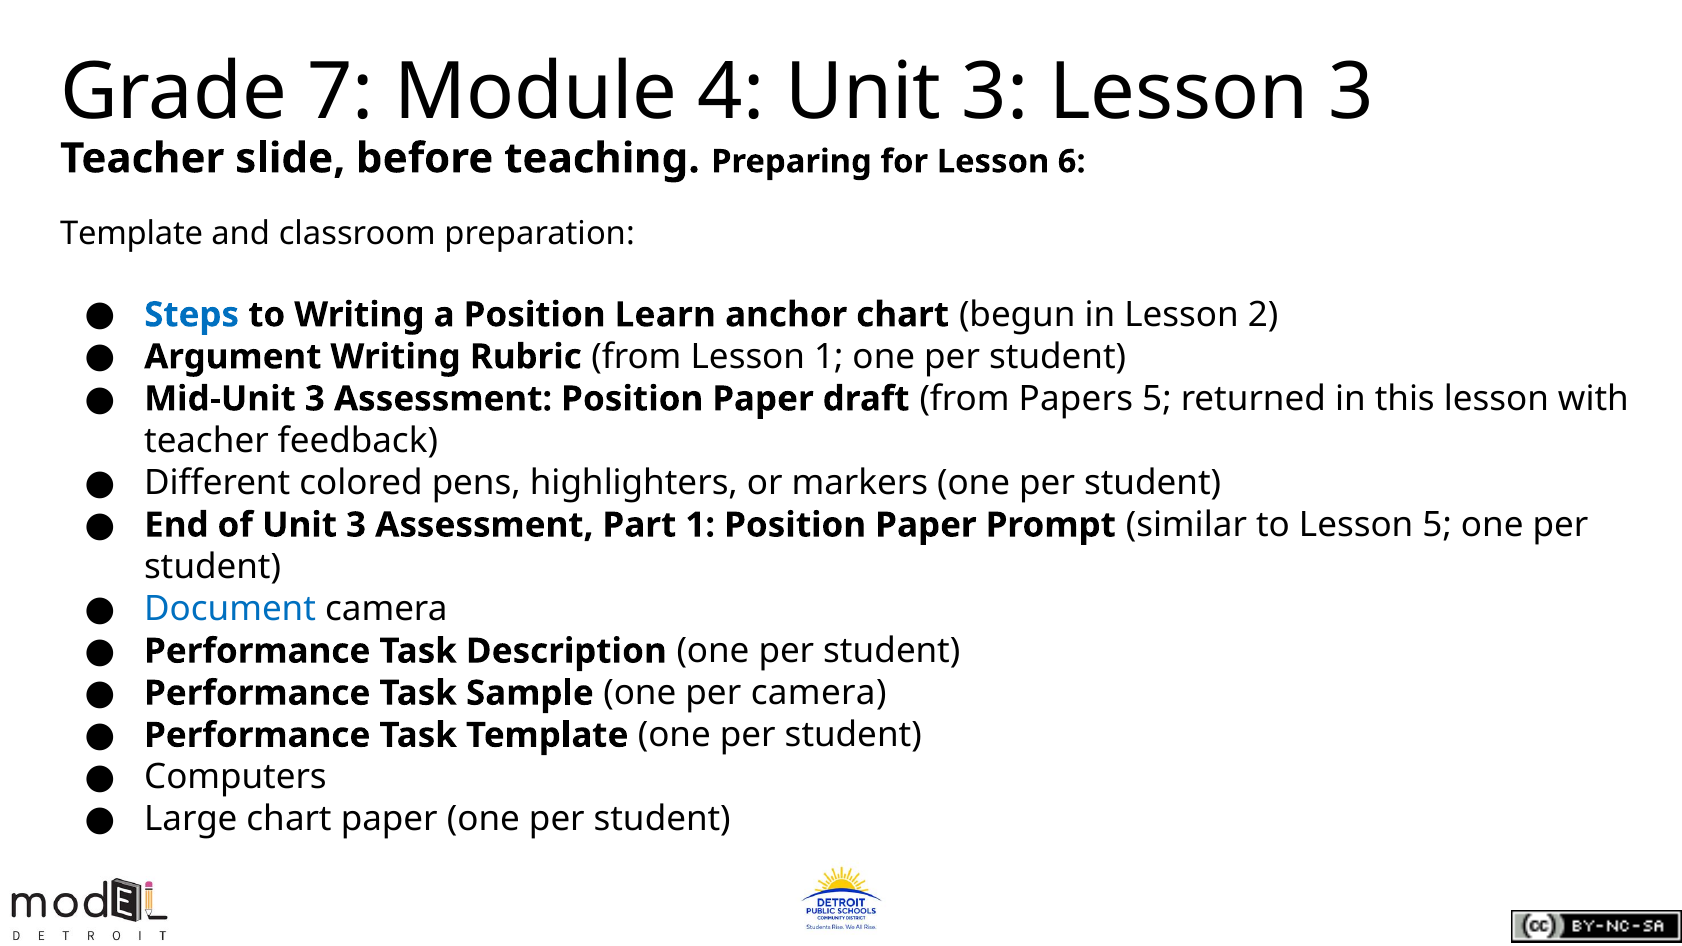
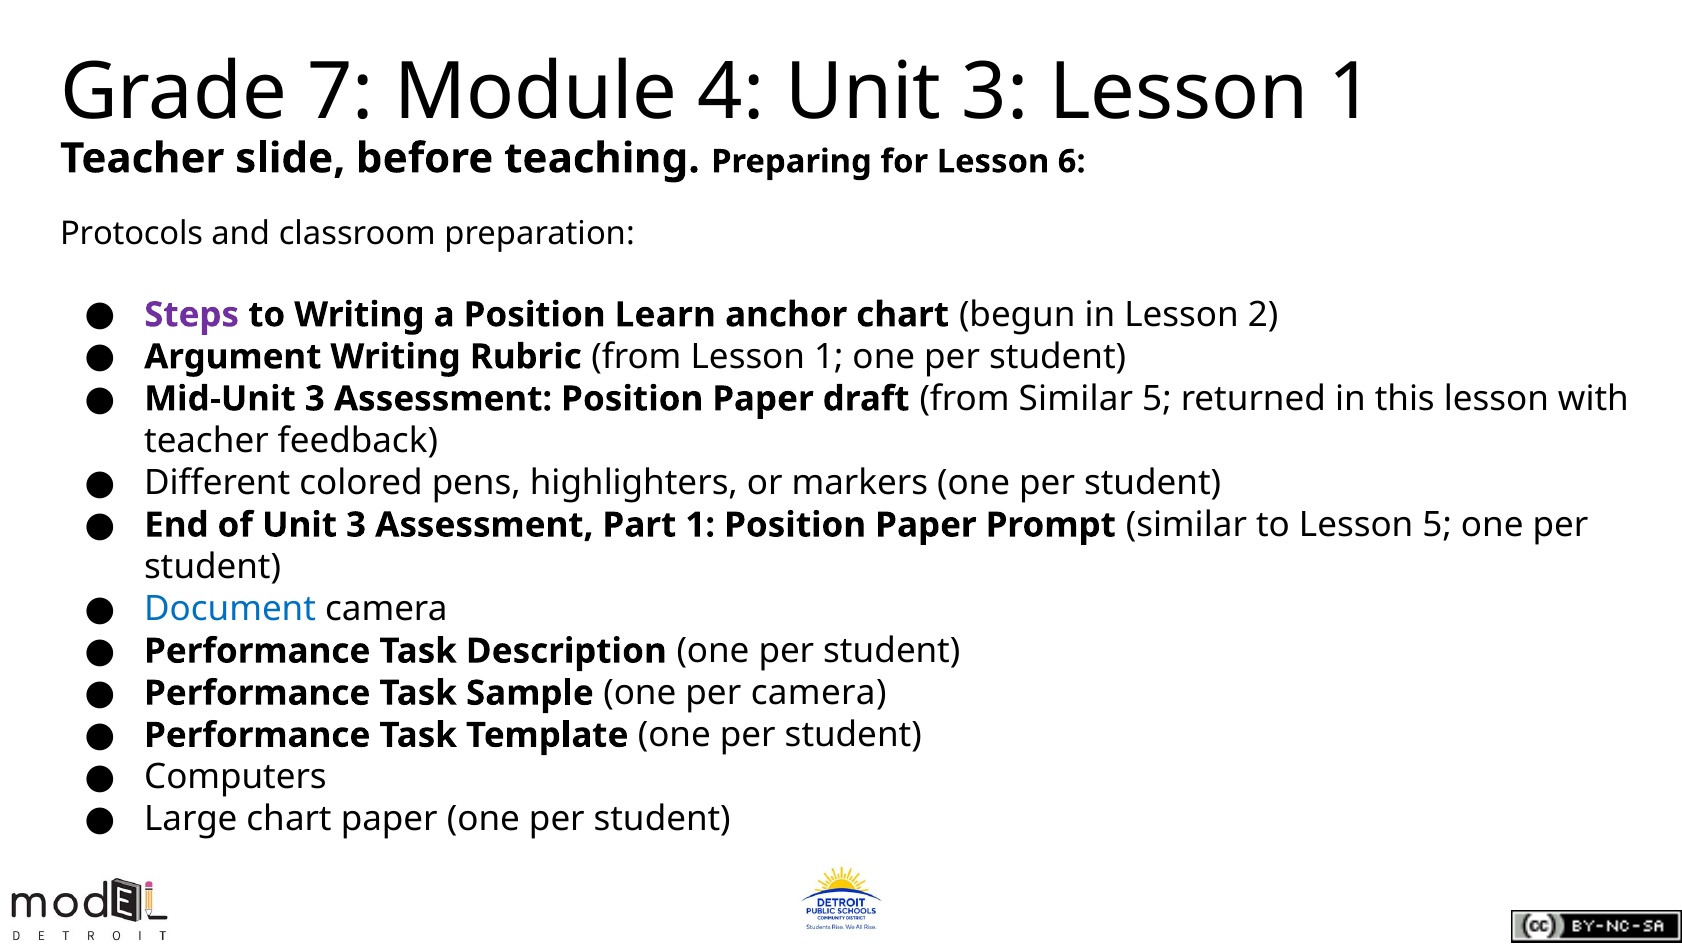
3 Lesson 3: 3 -> 1
Template at (132, 234): Template -> Protocols
Steps colour: blue -> purple
from Papers: Papers -> Similar
